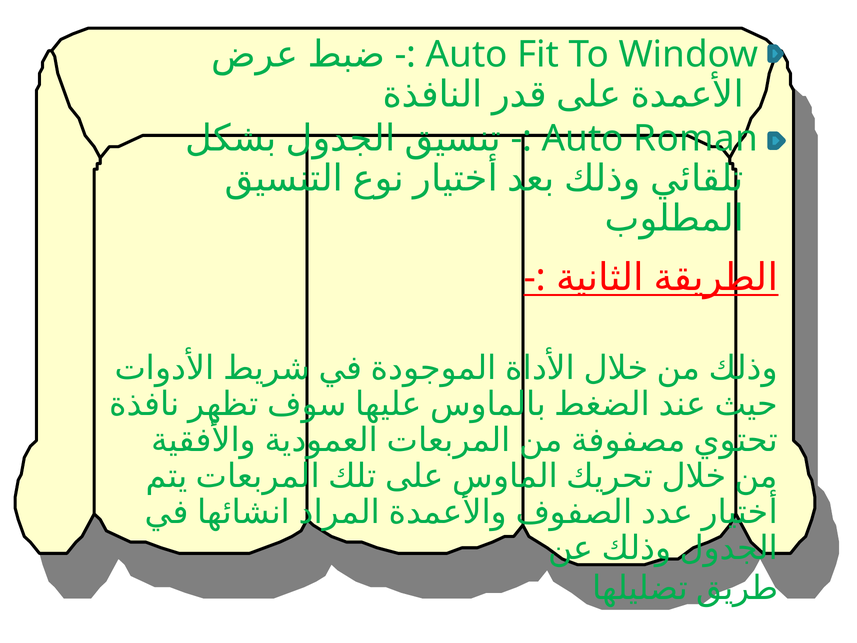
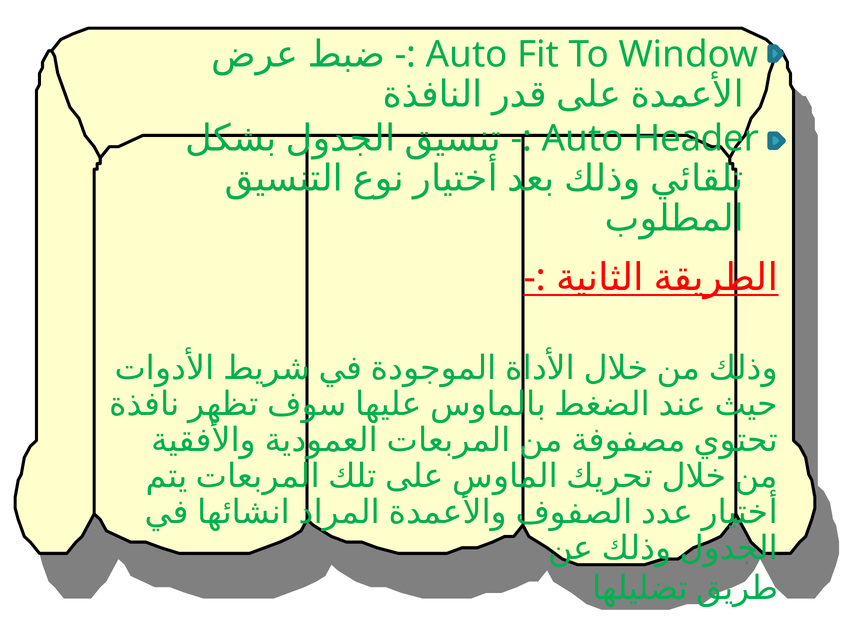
Roman: Roman -> Header
